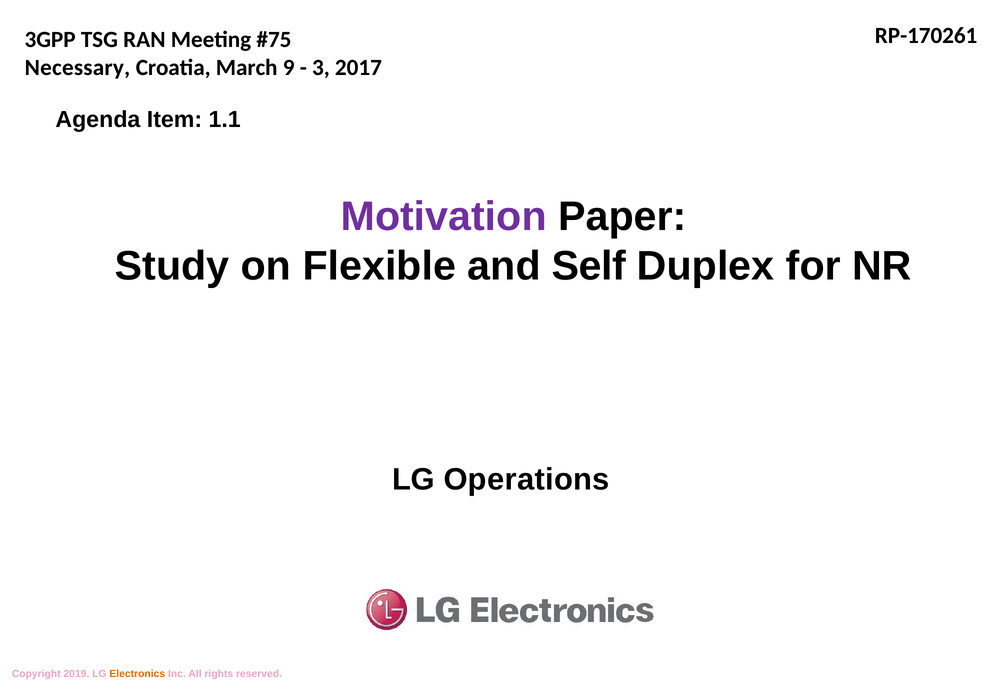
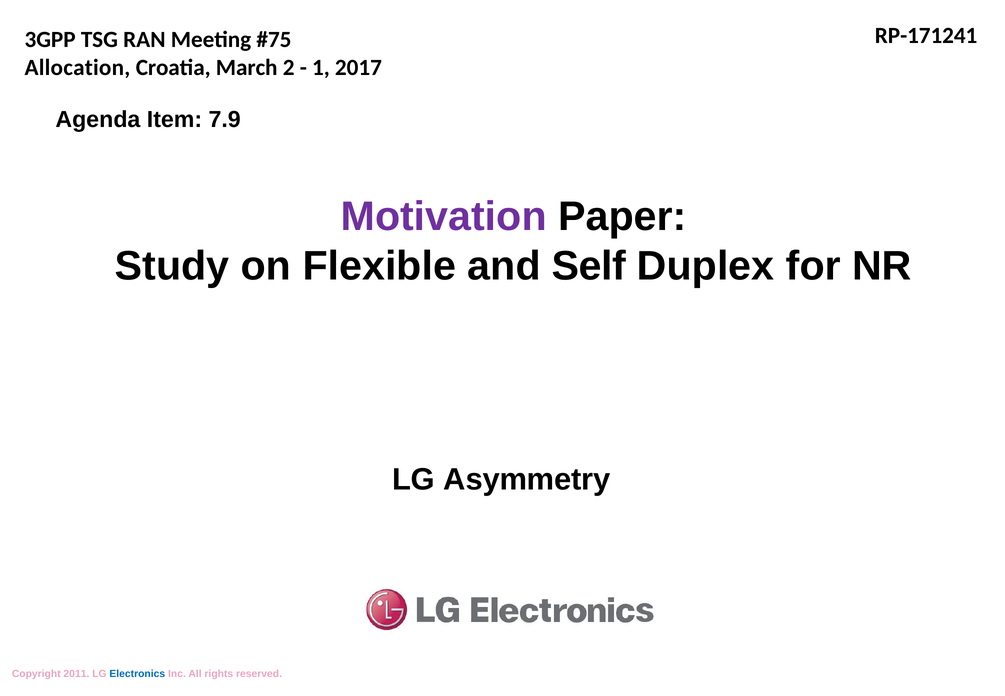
RP-170261: RP-170261 -> RP-171241
Necessary: Necessary -> Allocation
9: 9 -> 2
3: 3 -> 1
1.1: 1.1 -> 7.9
Operations: Operations -> Asymmetry
2019: 2019 -> 2011
Electronics colour: orange -> blue
